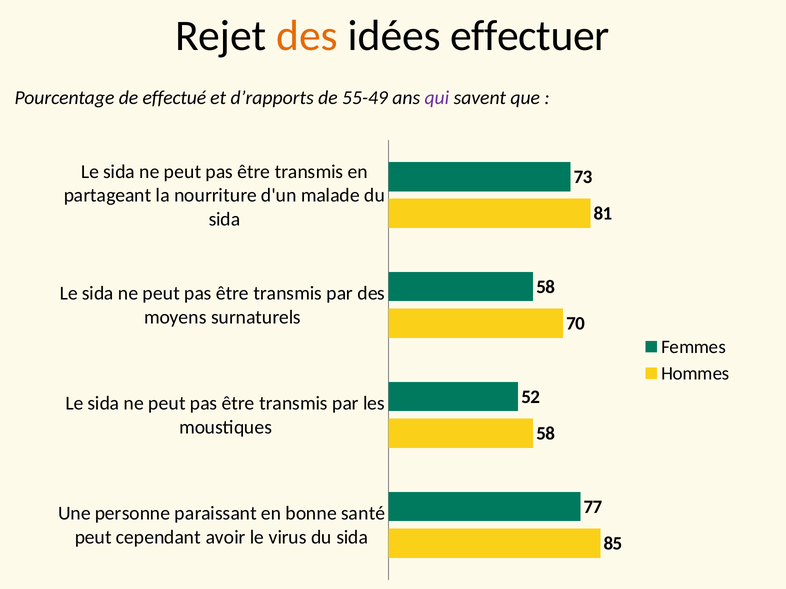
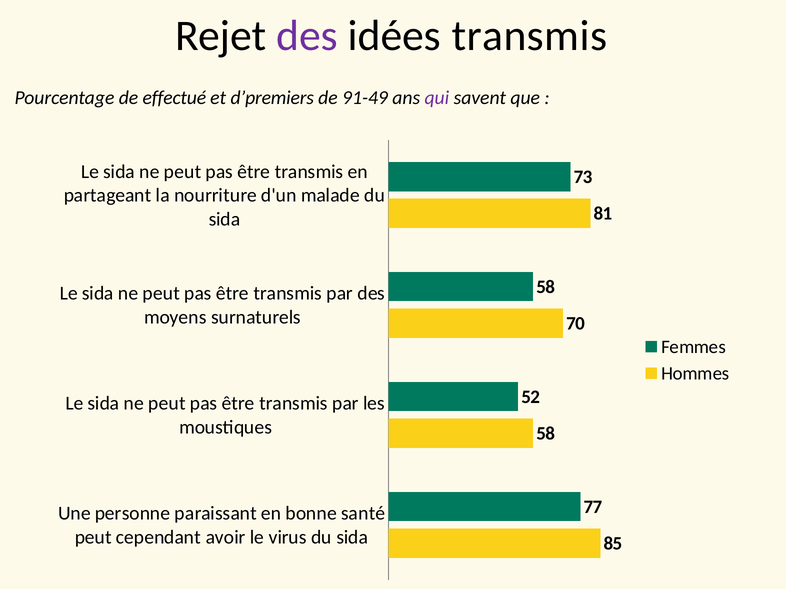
des at (307, 36) colour: orange -> purple
idées effectuer: effectuer -> transmis
d’rapports: d’rapports -> d’premiers
55-49: 55-49 -> 91-49
